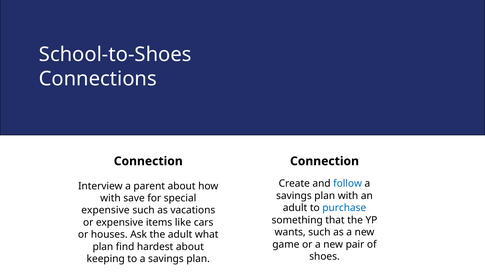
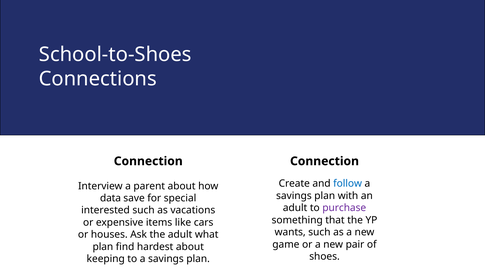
with at (110, 198): with -> data
purchase colour: blue -> purple
expensive at (105, 210): expensive -> interested
